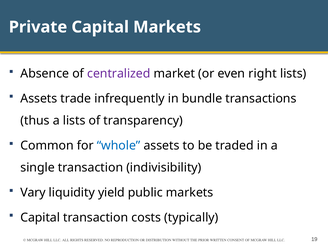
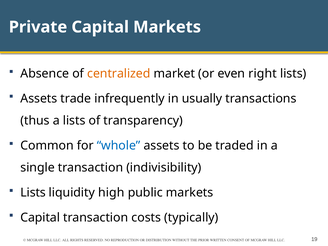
centralized colour: purple -> orange
bundle: bundle -> usually
Vary at (33, 193): Vary -> Lists
yield: yield -> high
